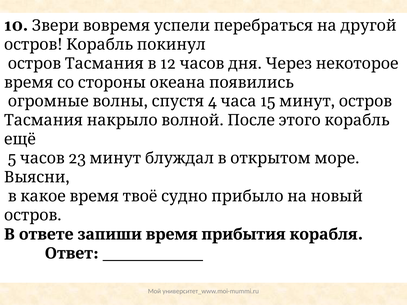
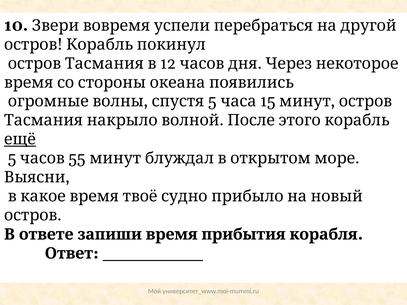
4 at (212, 102): 4 -> 5
ещё underline: none -> present
23: 23 -> 55
